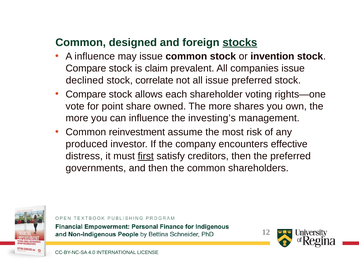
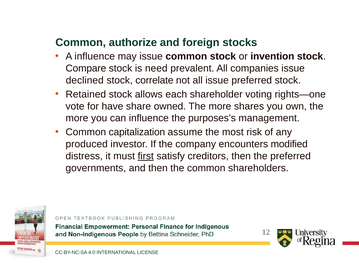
designed: designed -> authorize
stocks underline: present -> none
claim: claim -> need
Compare at (86, 94): Compare -> Retained
point: point -> have
investing’s: investing’s -> purposes’s
reinvestment: reinvestment -> capitalization
effective: effective -> modified
